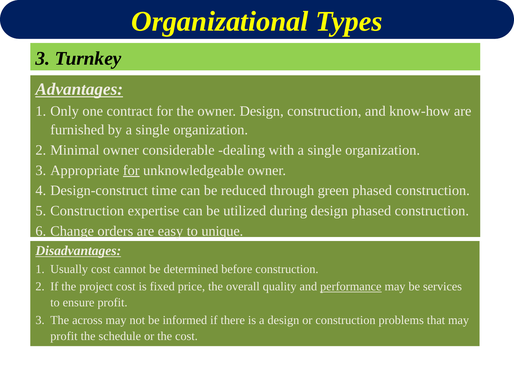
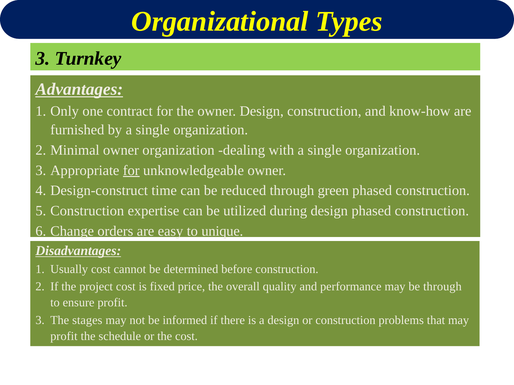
owner considerable: considerable -> organization
performance underline: present -> none
be services: services -> through
across: across -> stages
